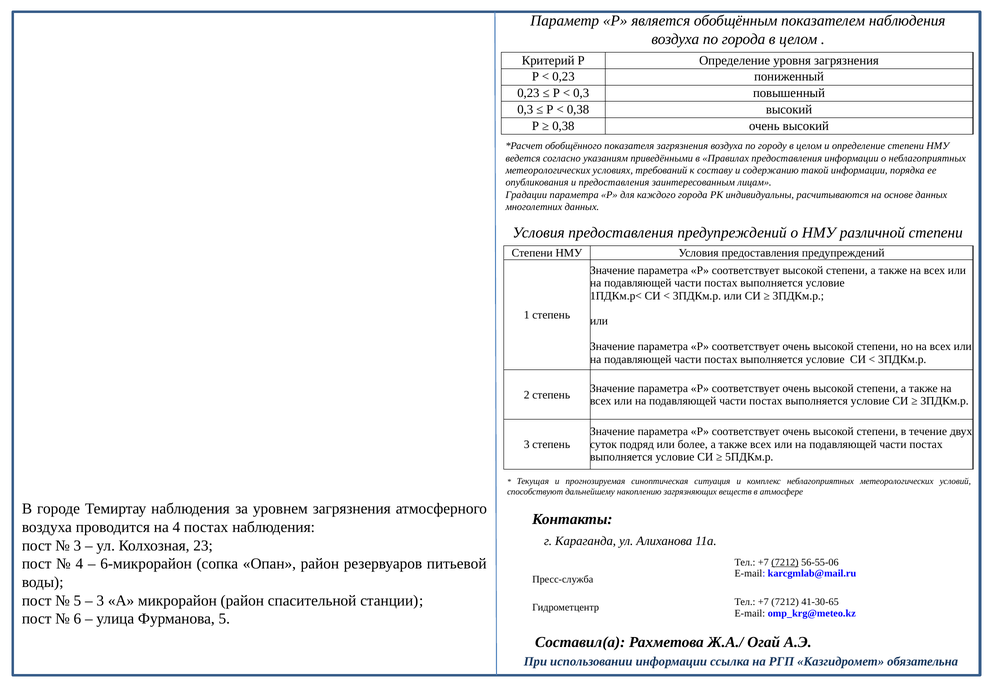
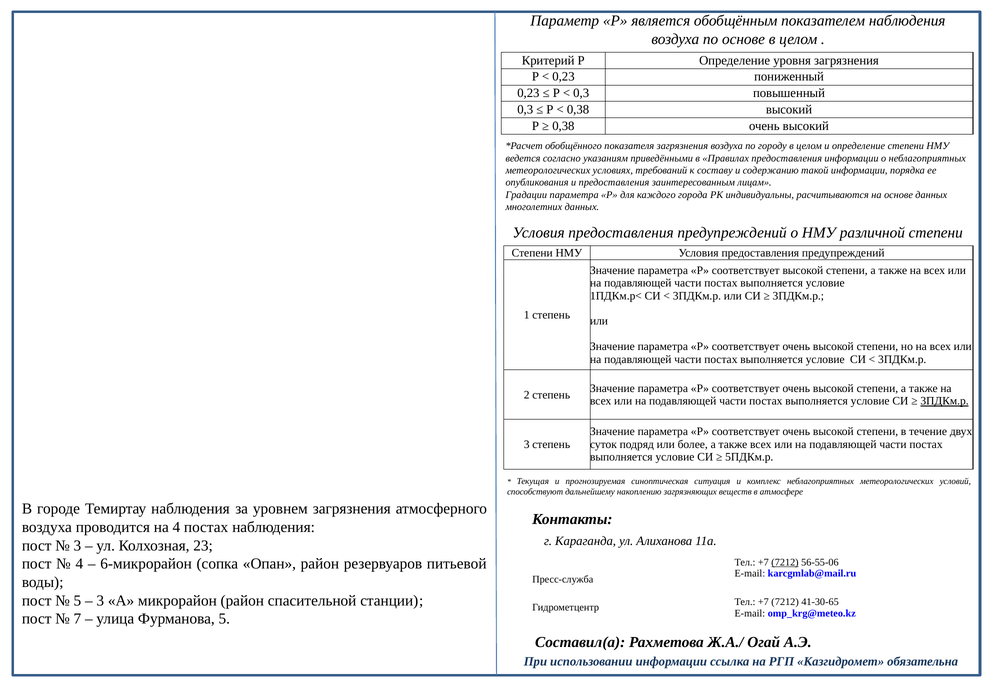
по города: города -> основе
3ПДКм.р at (945, 401) underline: none -> present
6: 6 -> 7
